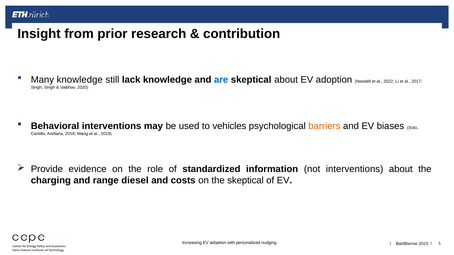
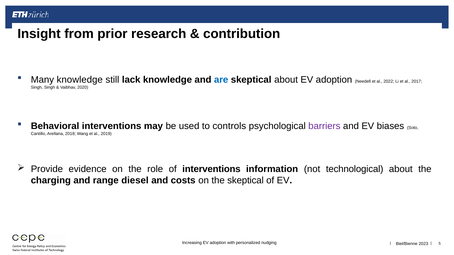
vehicles: vehicles -> controls
barriers colour: orange -> purple
of standardized: standardized -> interventions
not interventions: interventions -> technological
